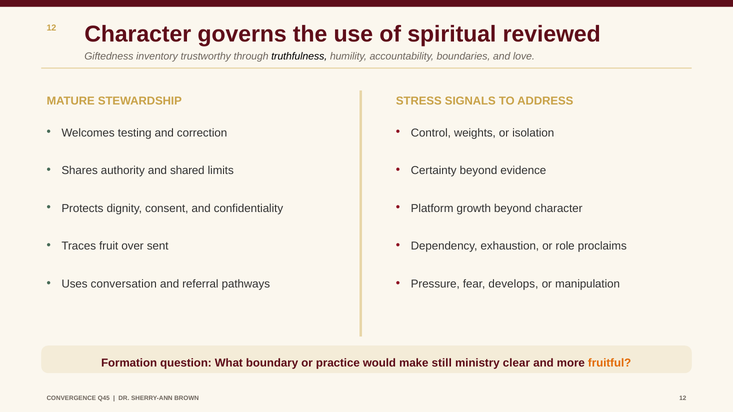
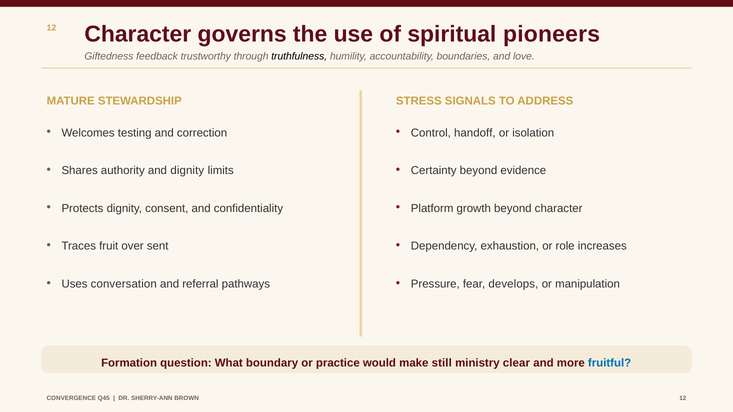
reviewed: reviewed -> pioneers
inventory: inventory -> feedback
weights: weights -> handoff
and shared: shared -> dignity
proclaims: proclaims -> increases
fruitful colour: orange -> blue
